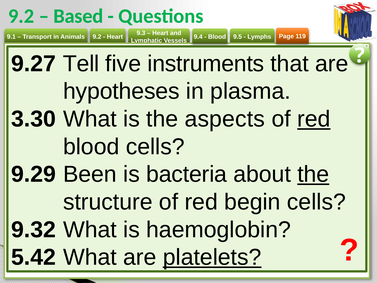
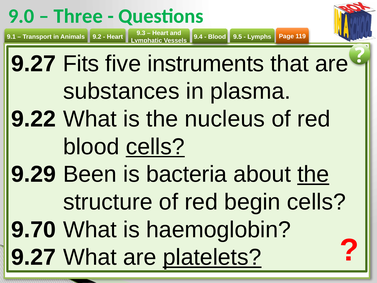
9.2 at (21, 16): 9.2 -> 9.0
Based: Based -> Three
Tell: Tell -> Fits
hypotheses: hypotheses -> substances
3.30: 3.30 -> 9.22
aspects: aspects -> nucleus
red at (314, 119) underline: present -> none
cells at (155, 147) underline: none -> present
9.32: 9.32 -> 9.70
5.42 at (34, 257): 5.42 -> 9.27
